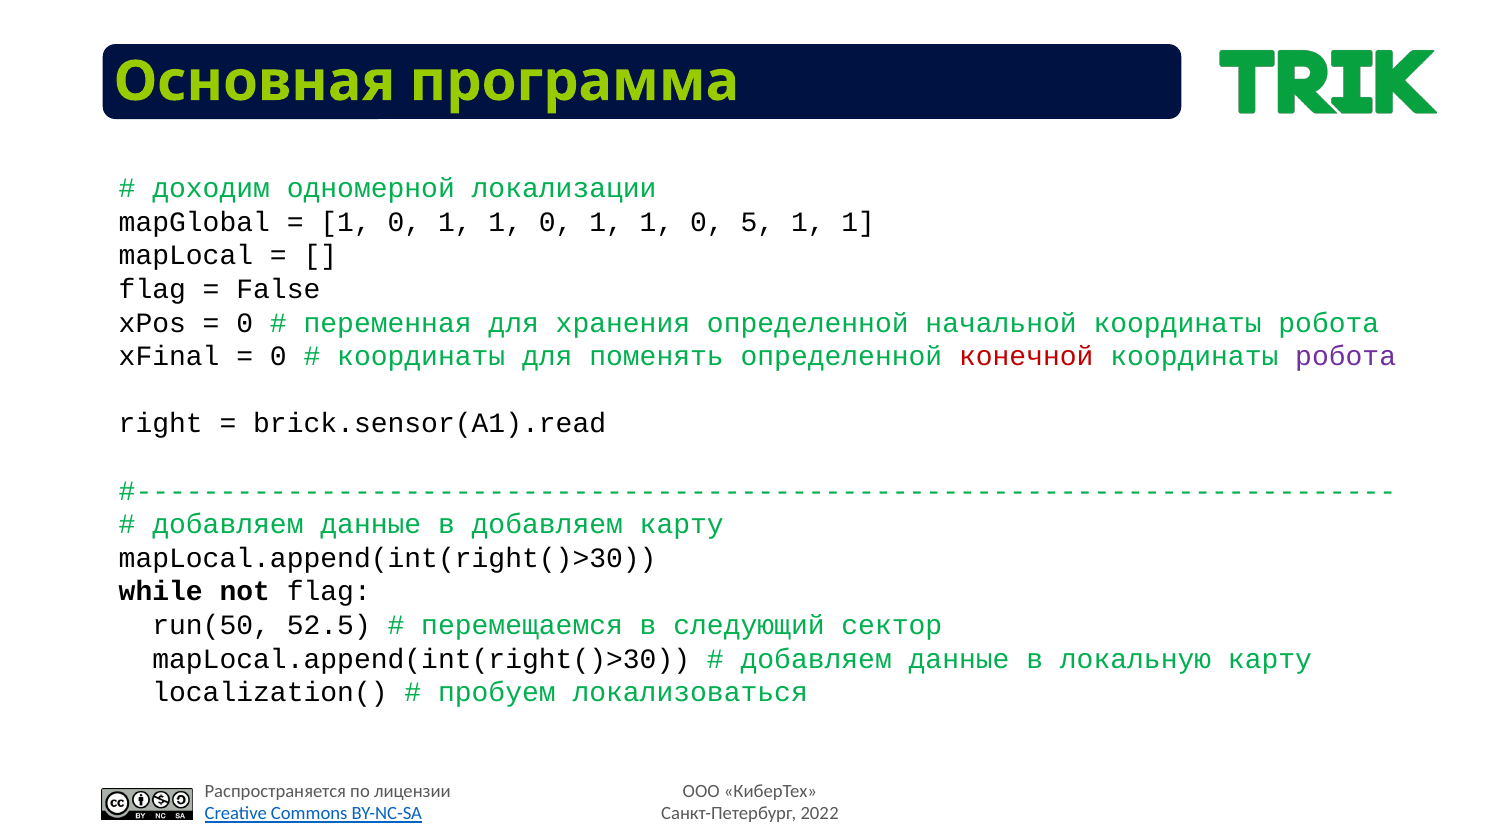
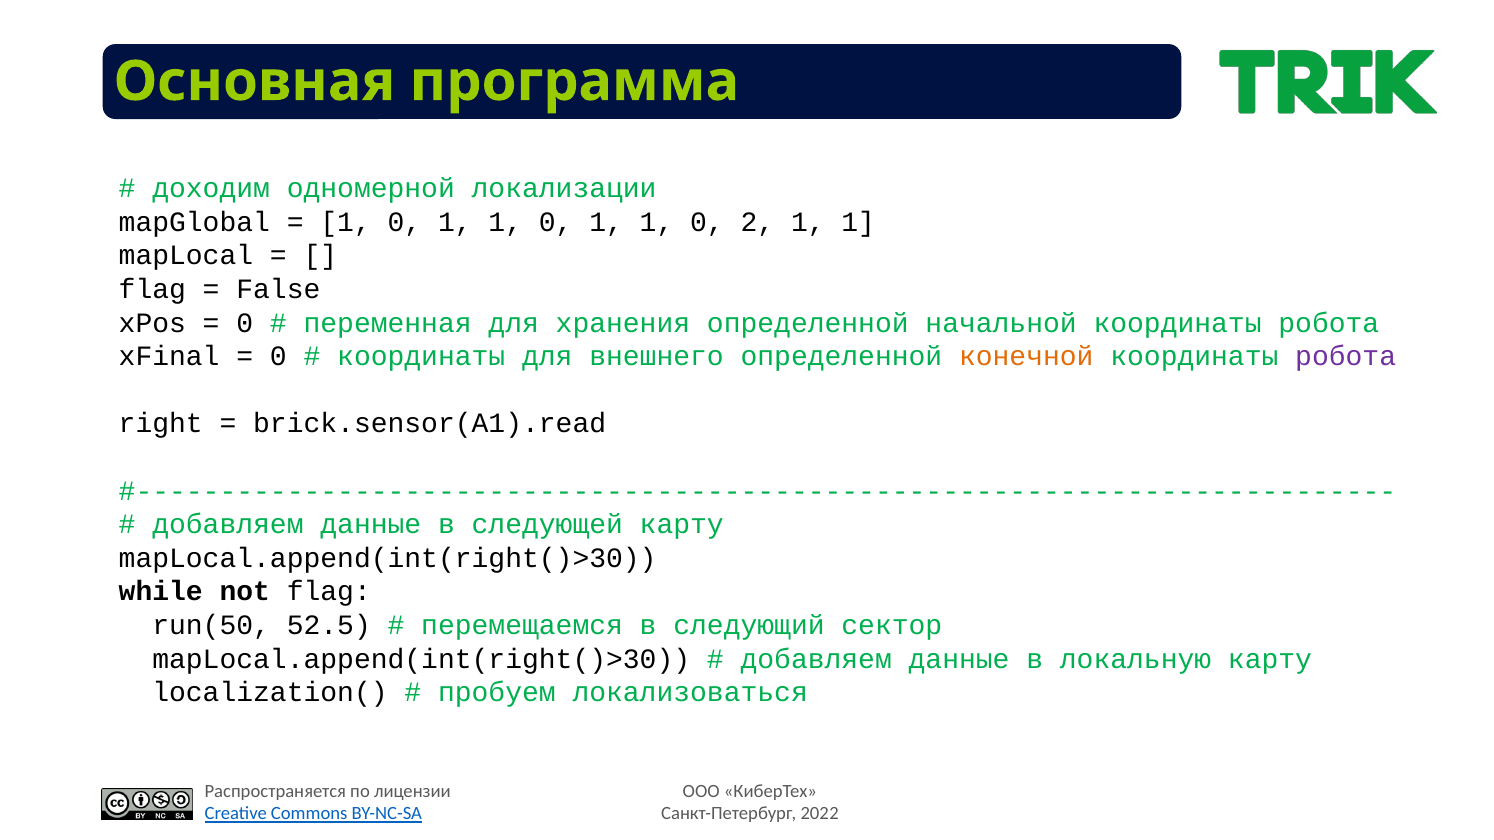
5: 5 -> 2
поменять: поменять -> внешнего
конечной colour: red -> orange
в добавляем: добавляем -> следующей
